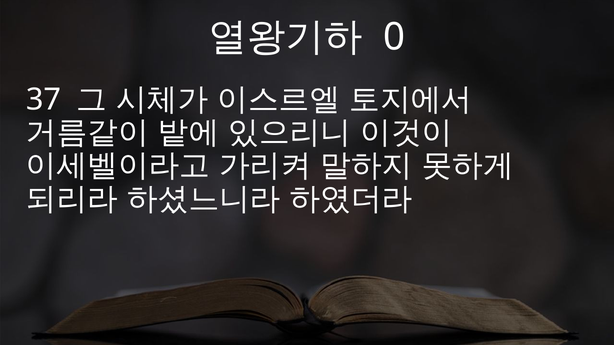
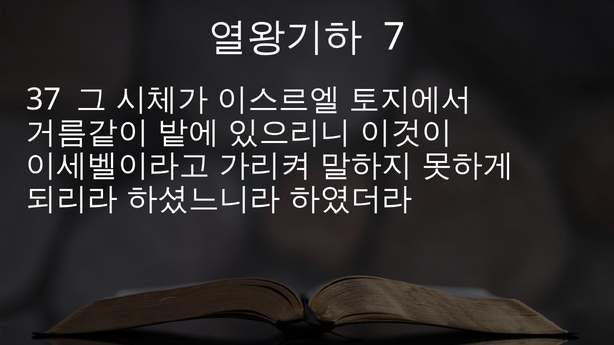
0: 0 -> 7
